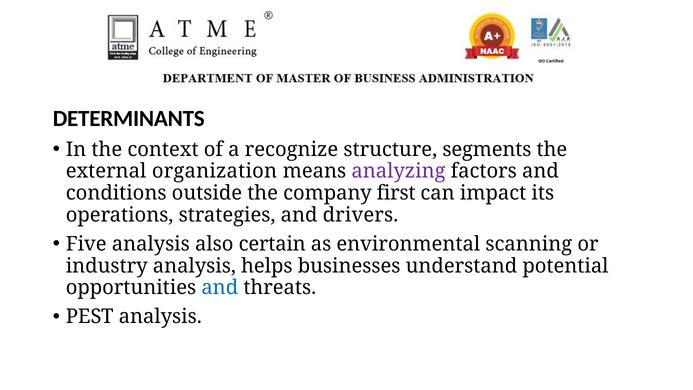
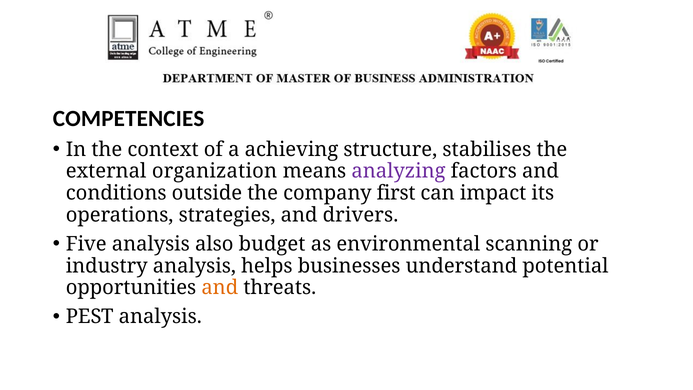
DETERMINANTS: DETERMINANTS -> COMPETENCIES
recognize: recognize -> achieving
segments: segments -> stabilises
certain: certain -> budget
and at (220, 288) colour: blue -> orange
